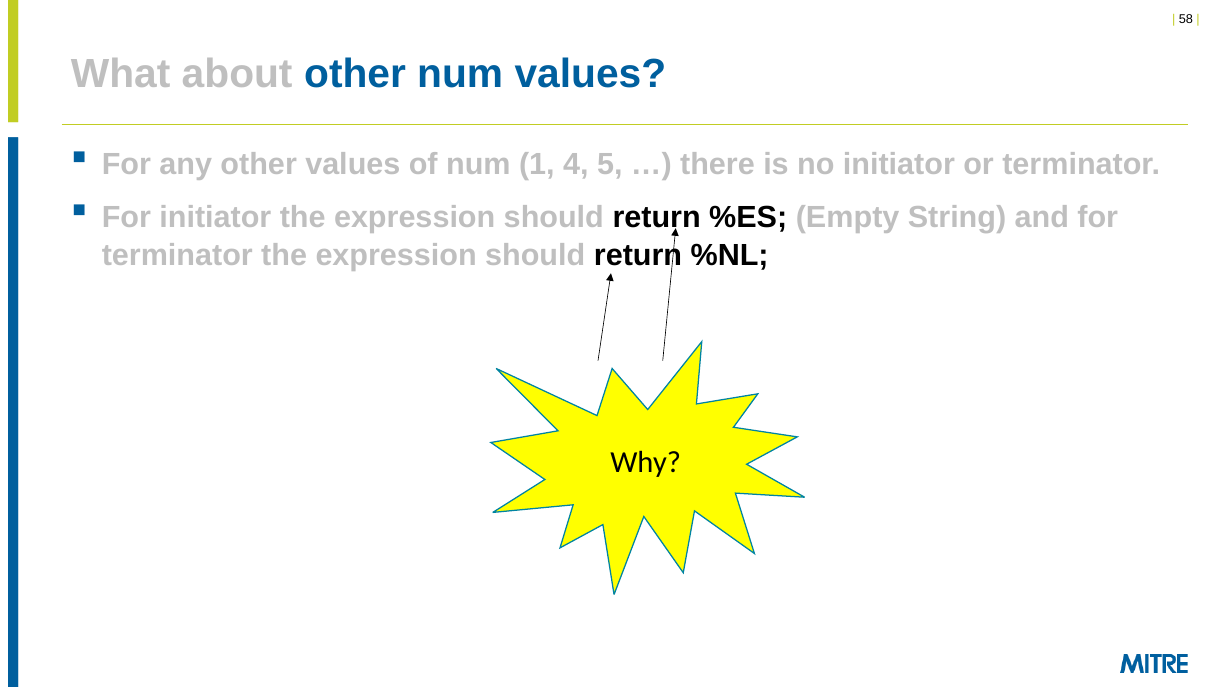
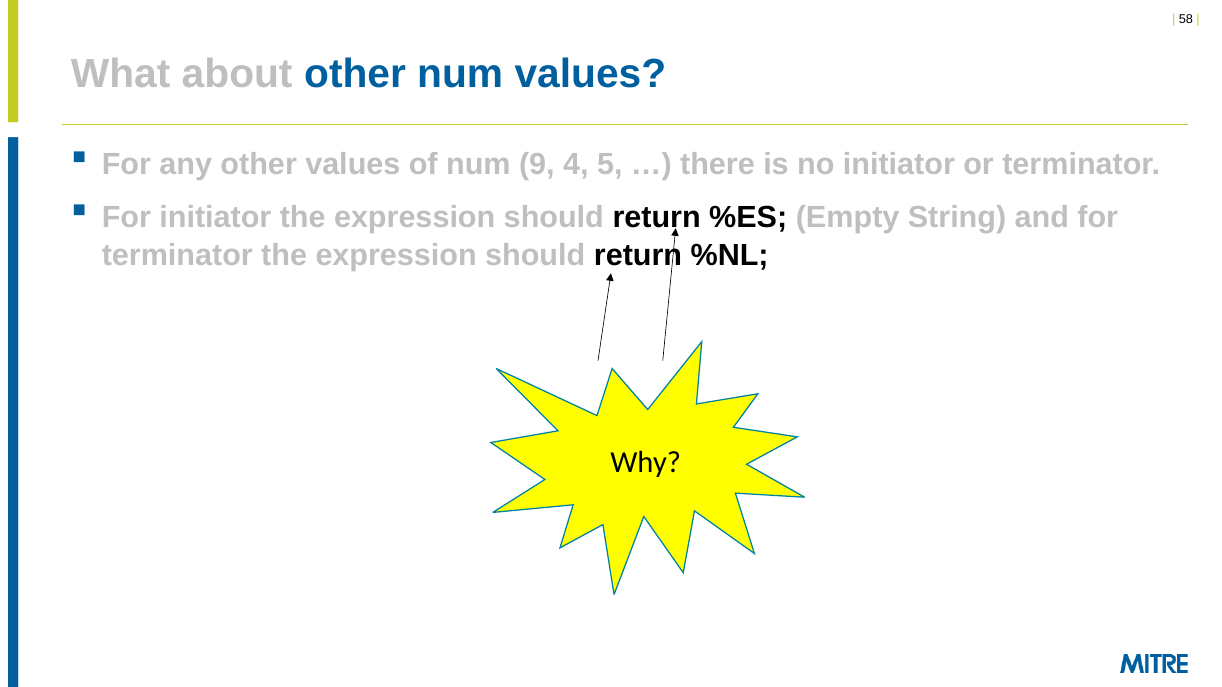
1: 1 -> 9
